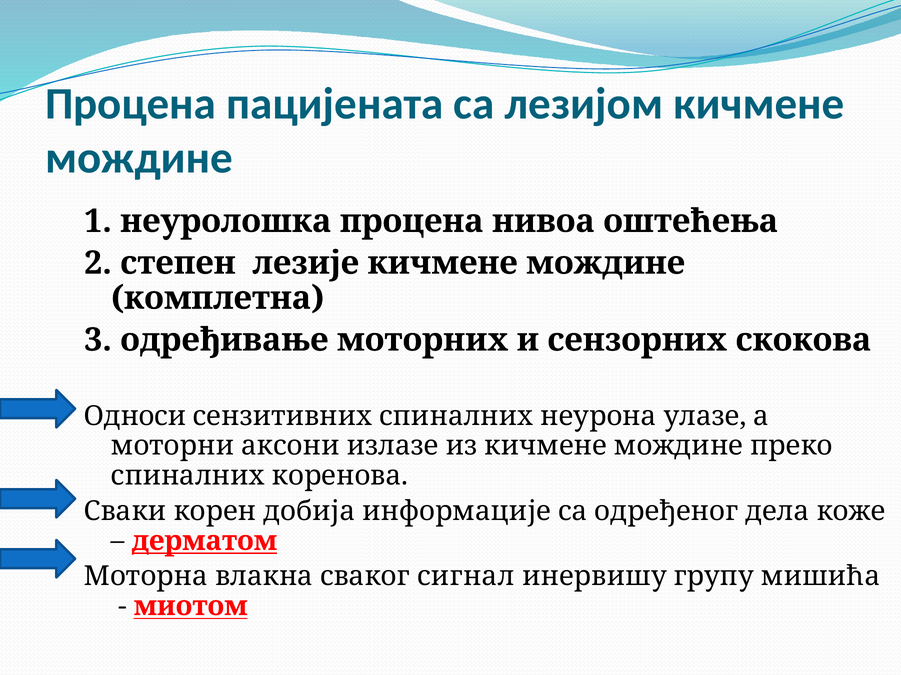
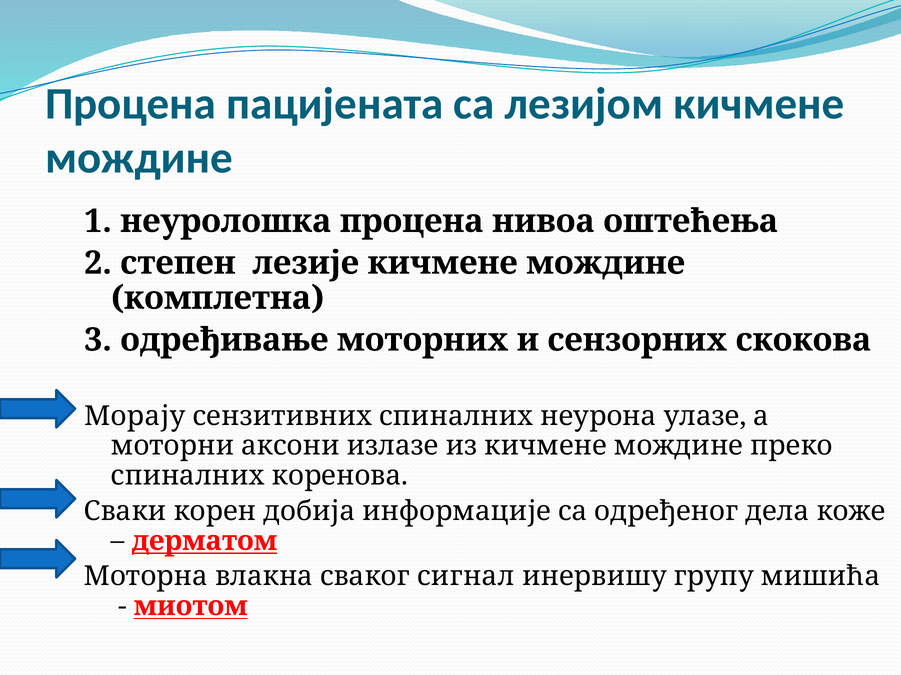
Односи: Односи -> Морају
